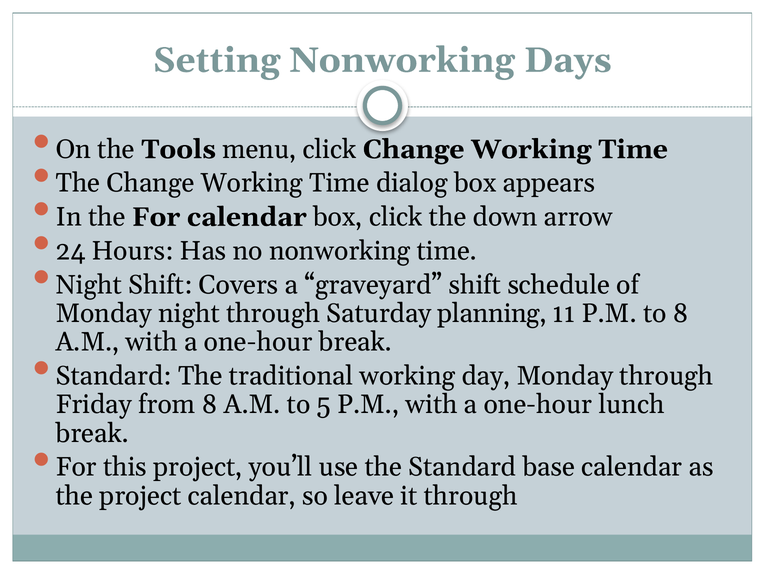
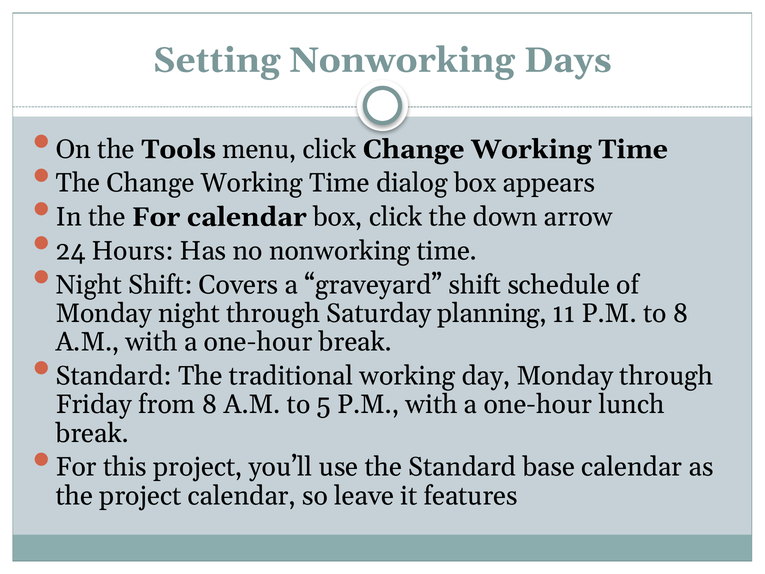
it through: through -> features
